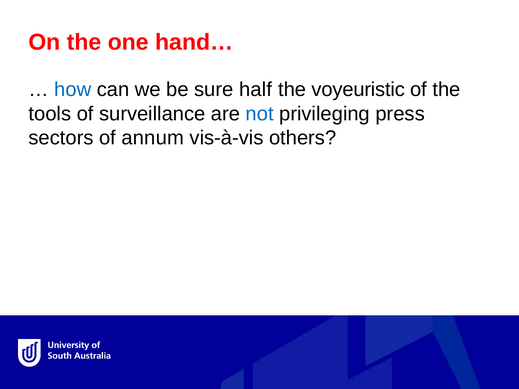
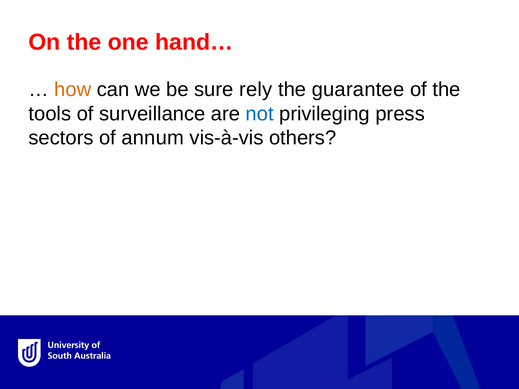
how colour: blue -> orange
half: half -> rely
voyeuristic: voyeuristic -> guarantee
